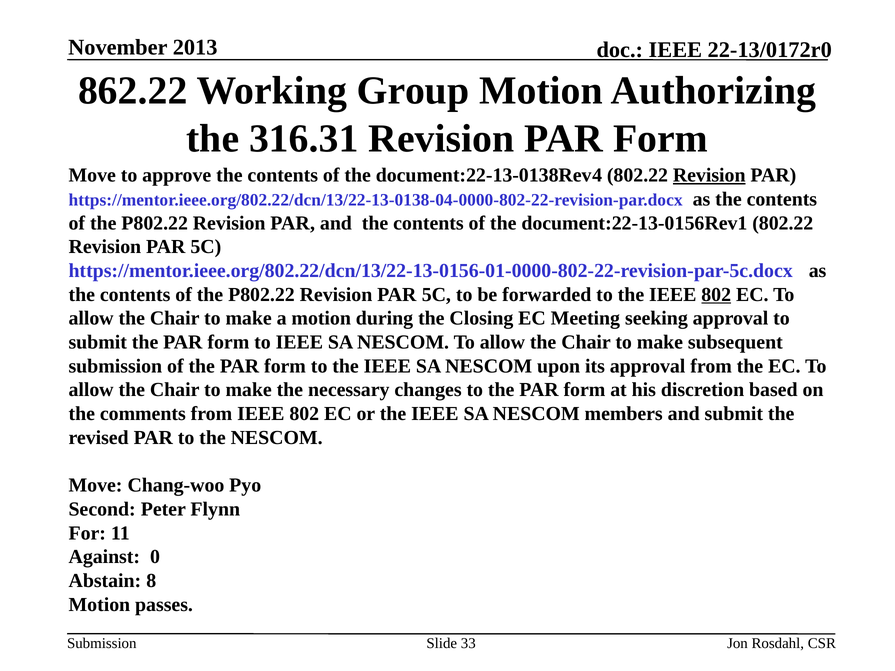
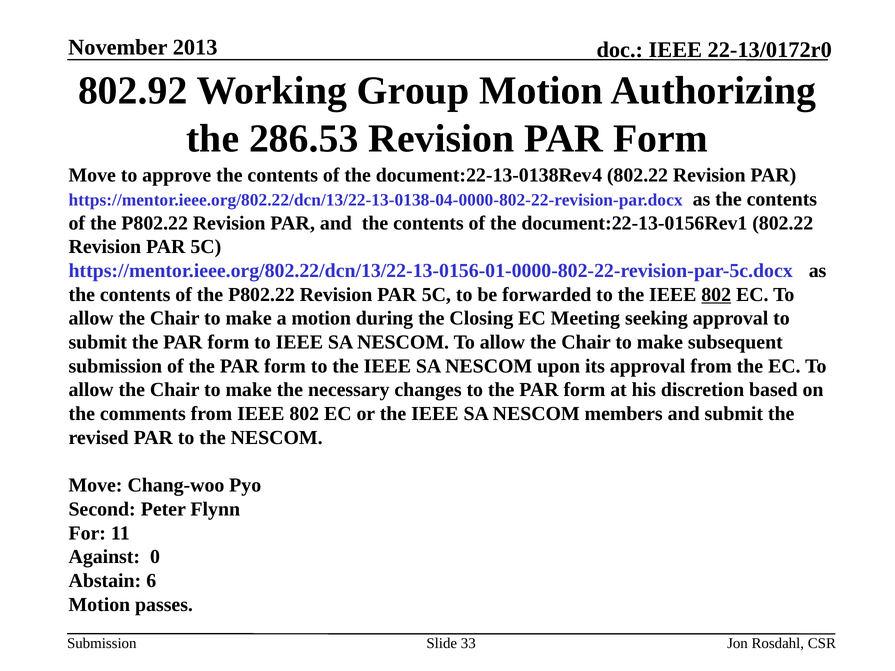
862.22: 862.22 -> 802.92
316.31: 316.31 -> 286.53
Revision at (709, 175) underline: present -> none
8: 8 -> 6
